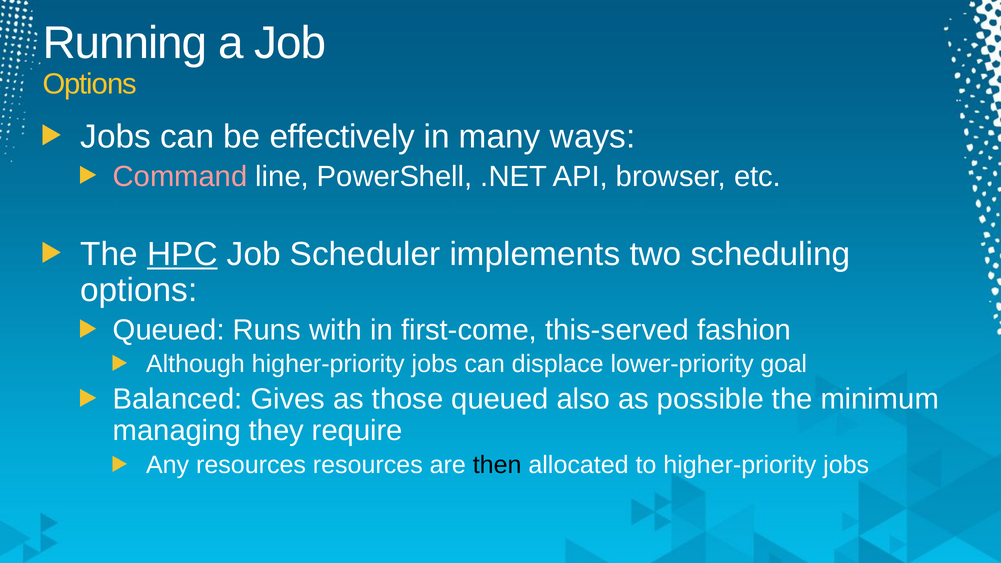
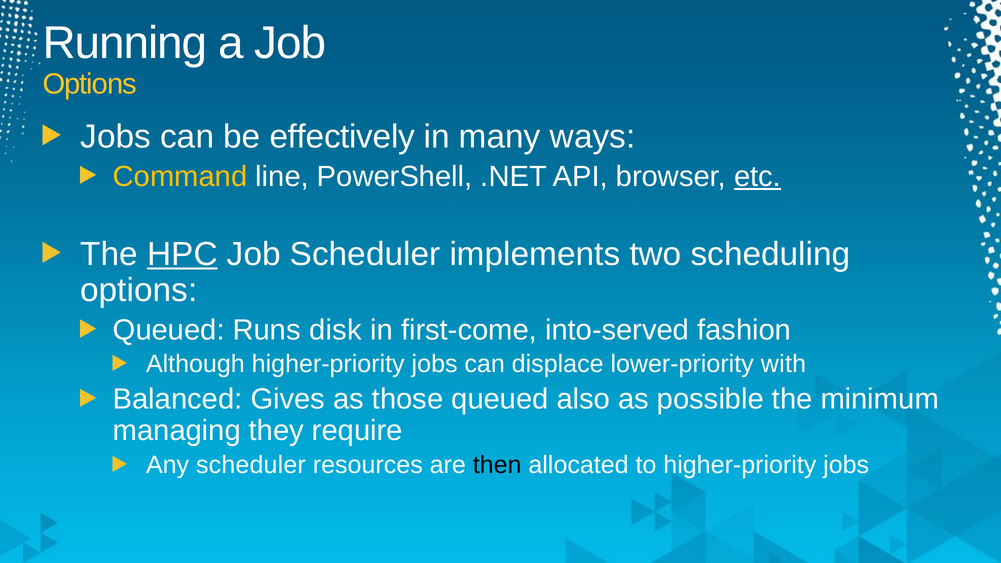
Command colour: pink -> yellow
etc underline: none -> present
with: with -> disk
this-served: this-served -> into-served
goal: goal -> with
Any resources: resources -> scheduler
